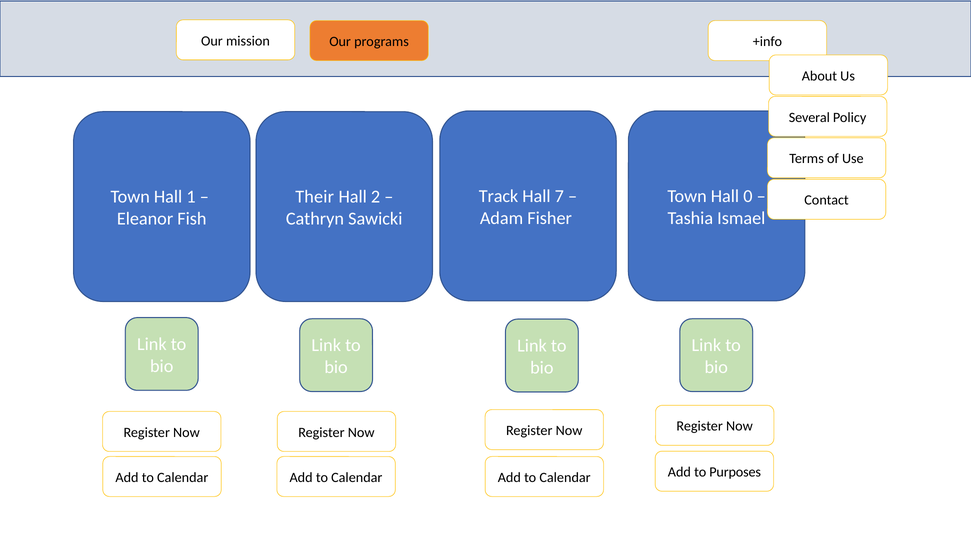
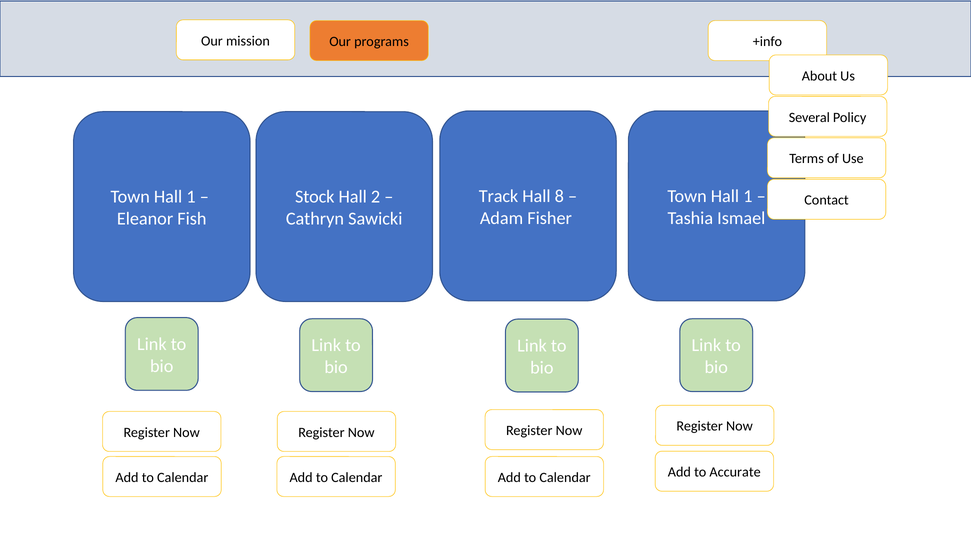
7: 7 -> 8
0 at (748, 196): 0 -> 1
Their: Their -> Stock
Purposes: Purposes -> Accurate
